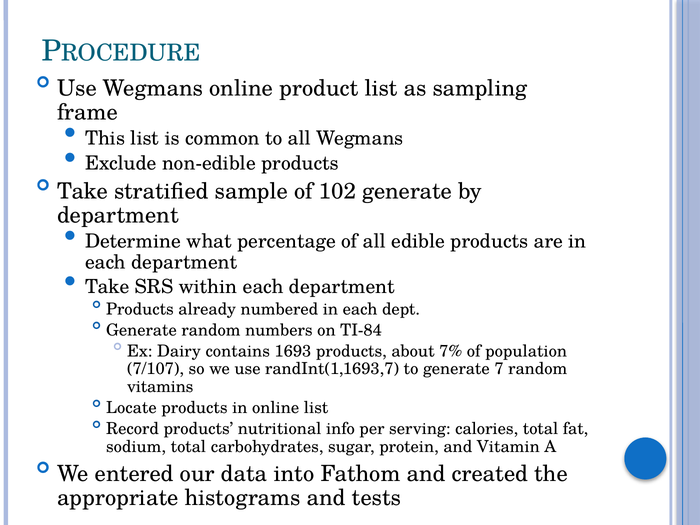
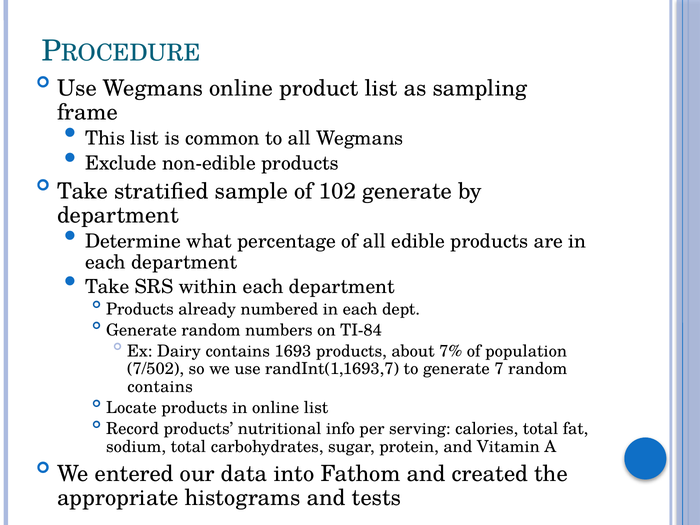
7/107: 7/107 -> 7/502
vitamins at (160, 387): vitamins -> contains
